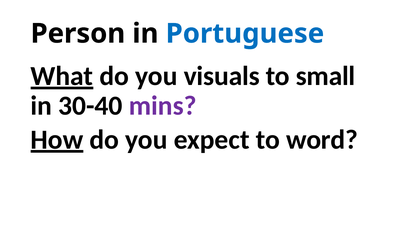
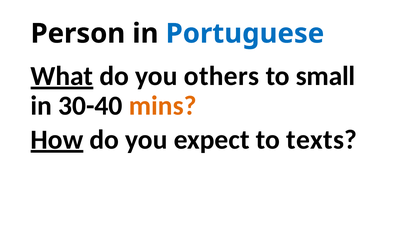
visuals: visuals -> others
mins colour: purple -> orange
word: word -> texts
